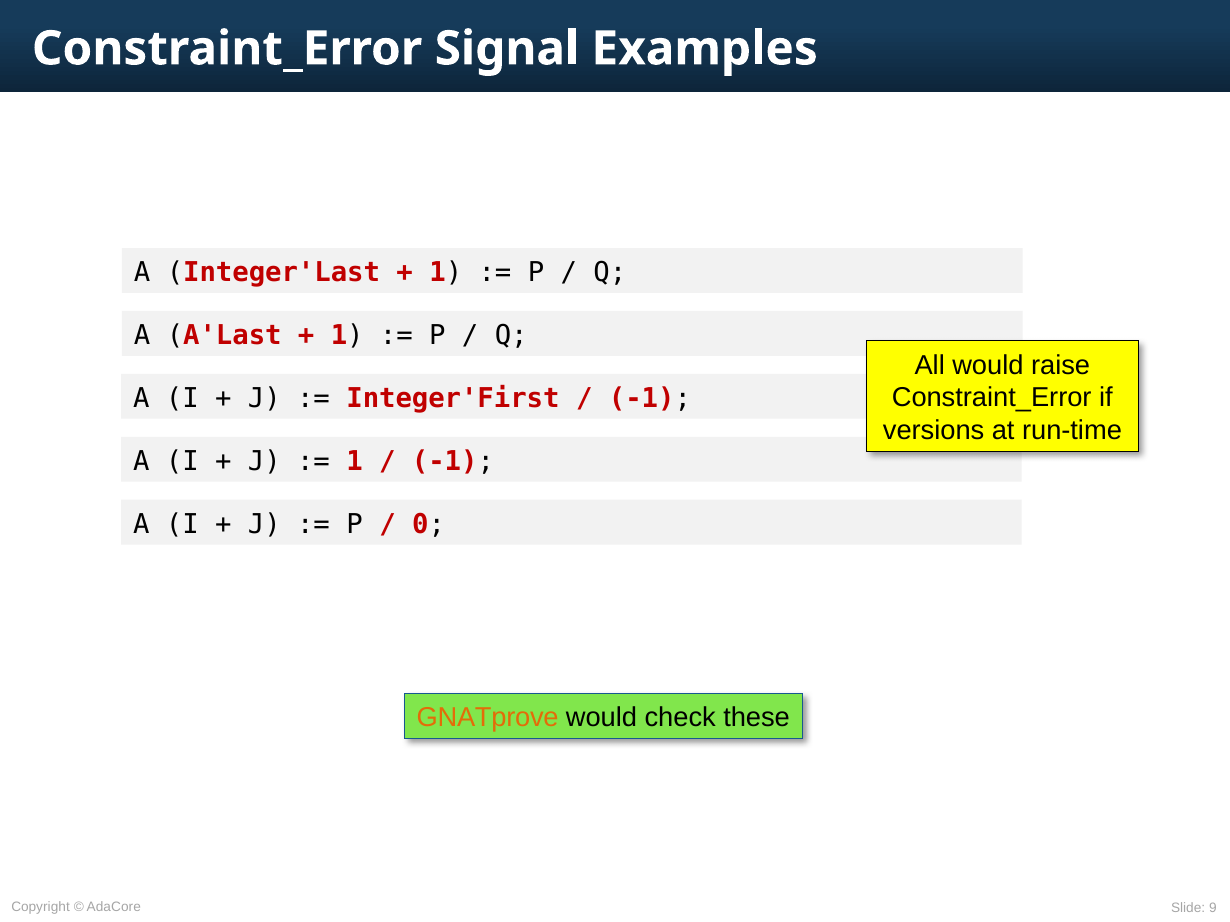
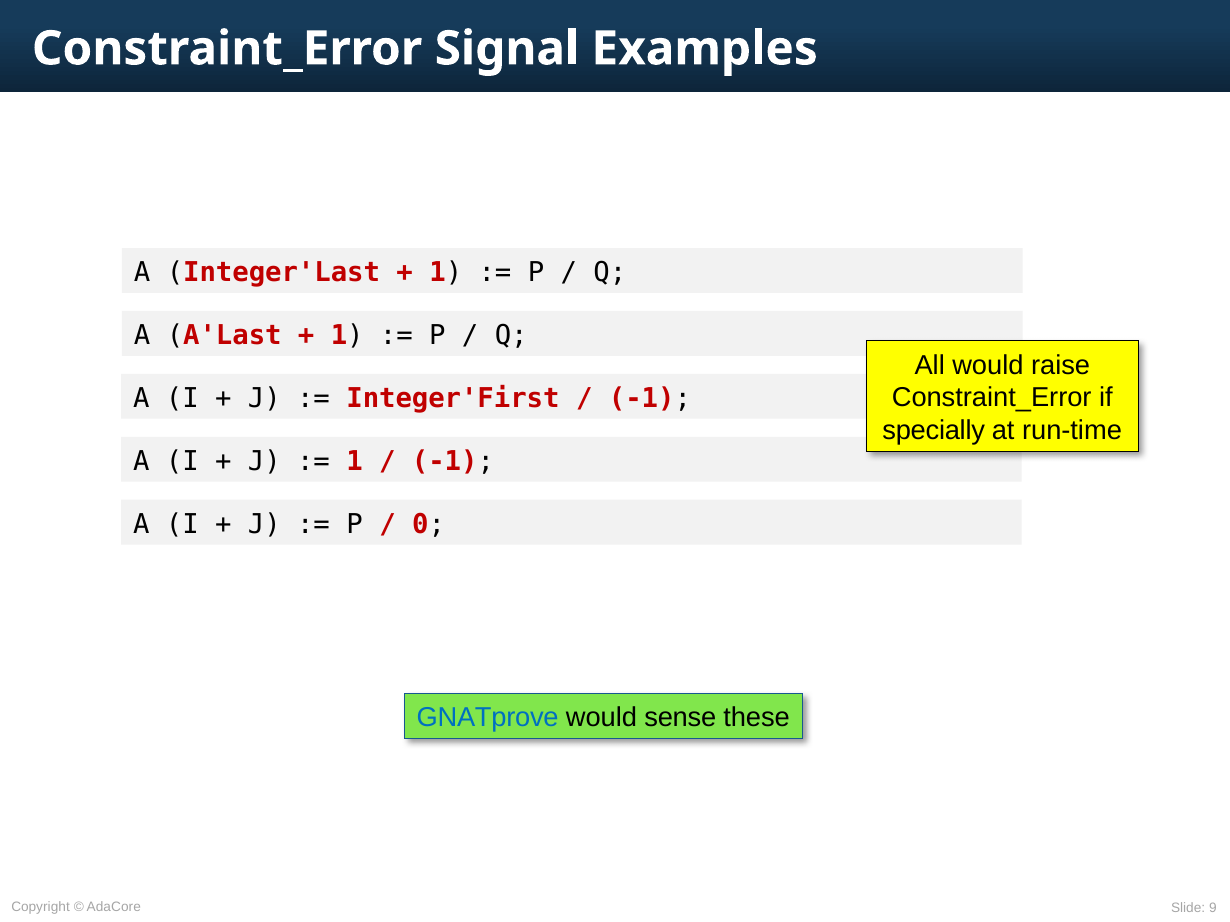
versions: versions -> specially
GNATprove colour: orange -> blue
check: check -> sense
